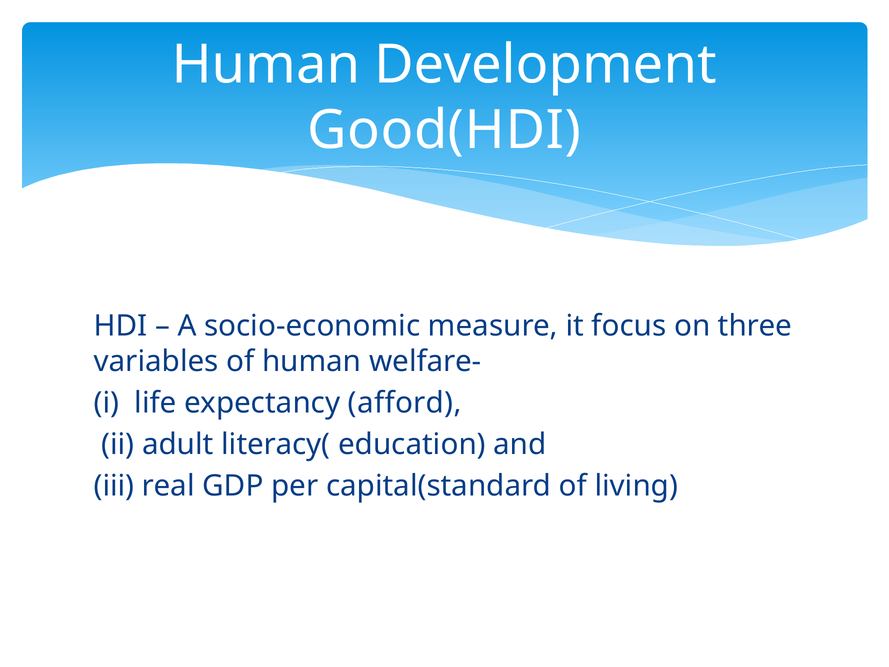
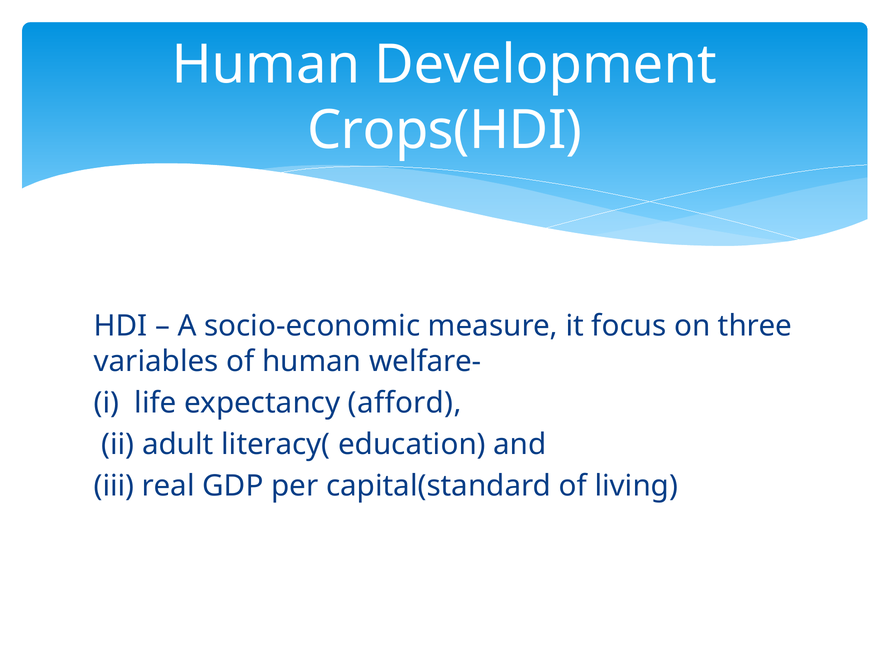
Good(HDI: Good(HDI -> Crops(HDI
